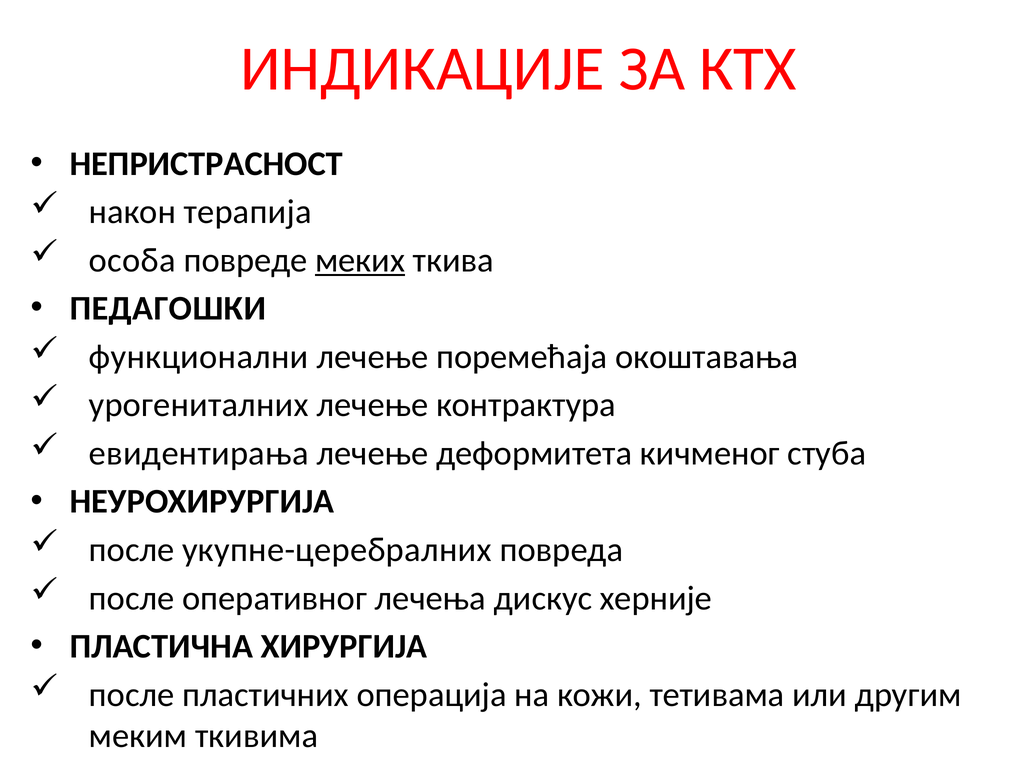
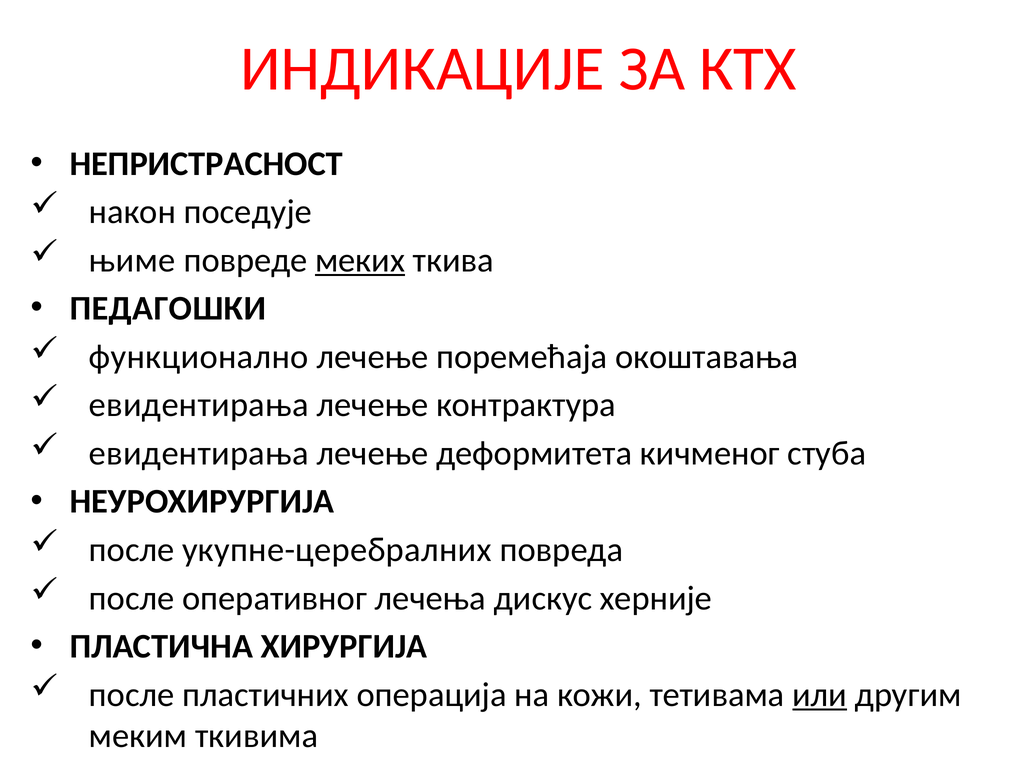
терапија: терапија -> поседује
осoба: осoба -> њиме
функционални: функционални -> функционално
урогениталних at (199, 405): урогениталних -> евидентирања
или underline: none -> present
